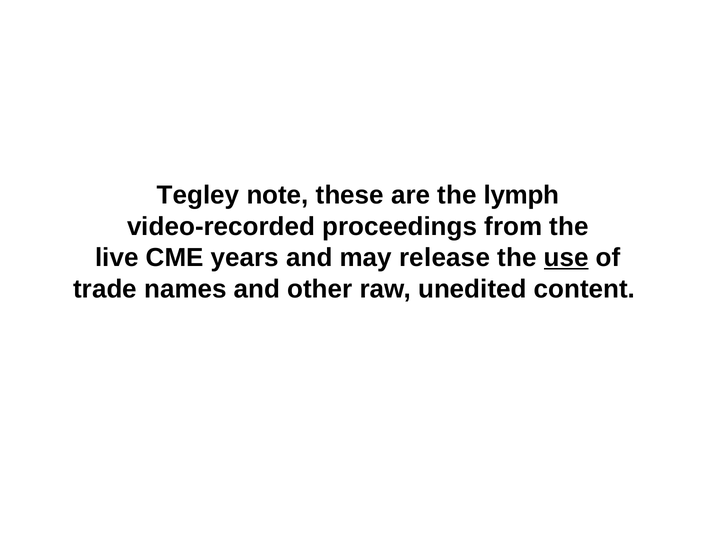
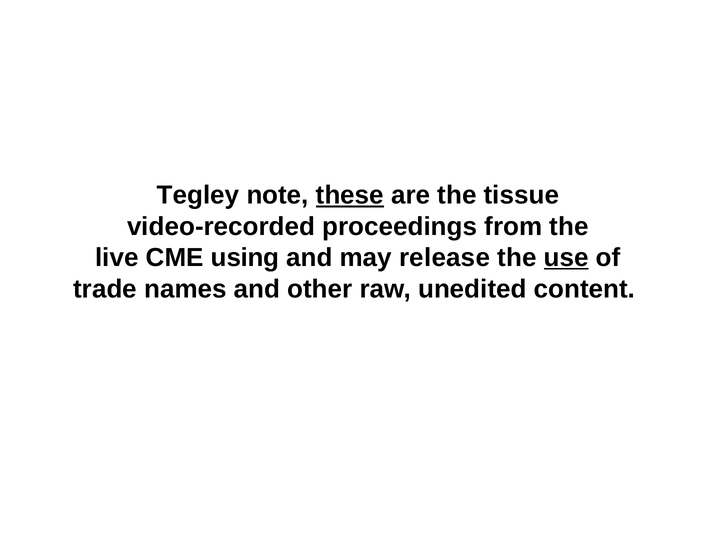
these underline: none -> present
lymph: lymph -> tissue
years: years -> using
